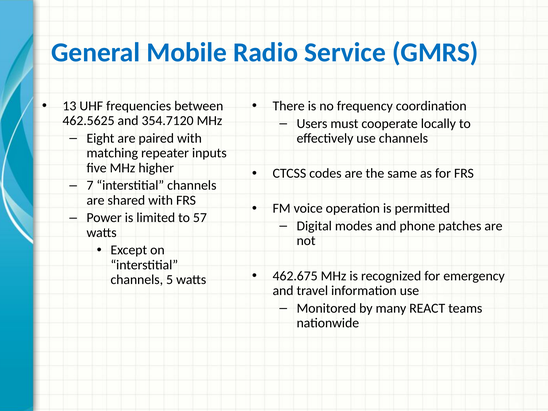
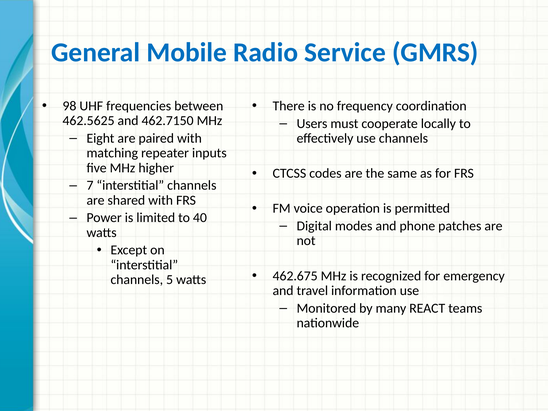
13: 13 -> 98
354.7120: 354.7120 -> 462.7150
57: 57 -> 40
